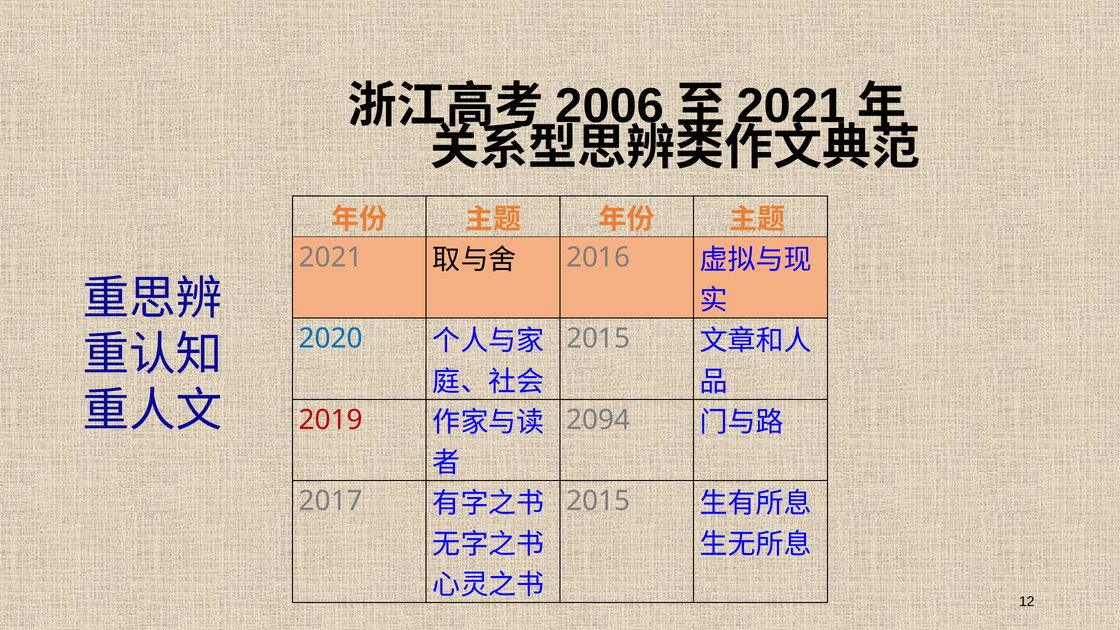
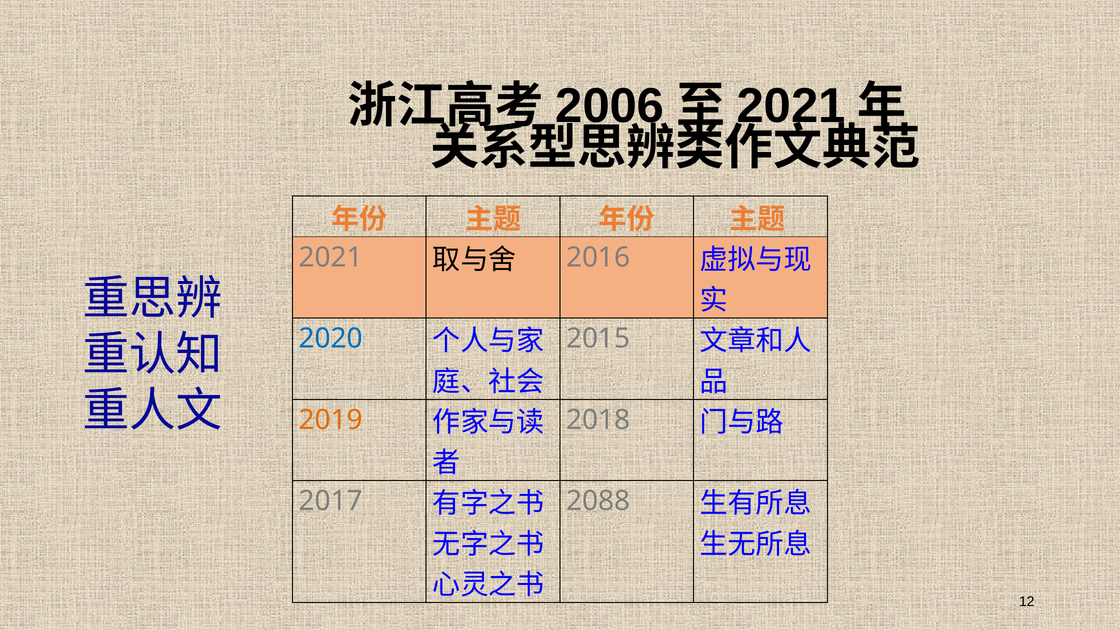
2019 colour: red -> orange
2094: 2094 -> 2018
2015 at (598, 501): 2015 -> 2088
